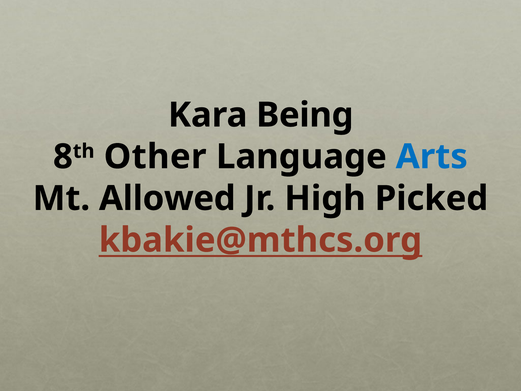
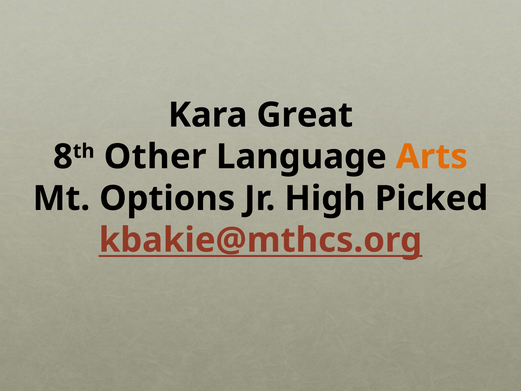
Being: Being -> Great
Arts colour: blue -> orange
Allowed: Allowed -> Options
